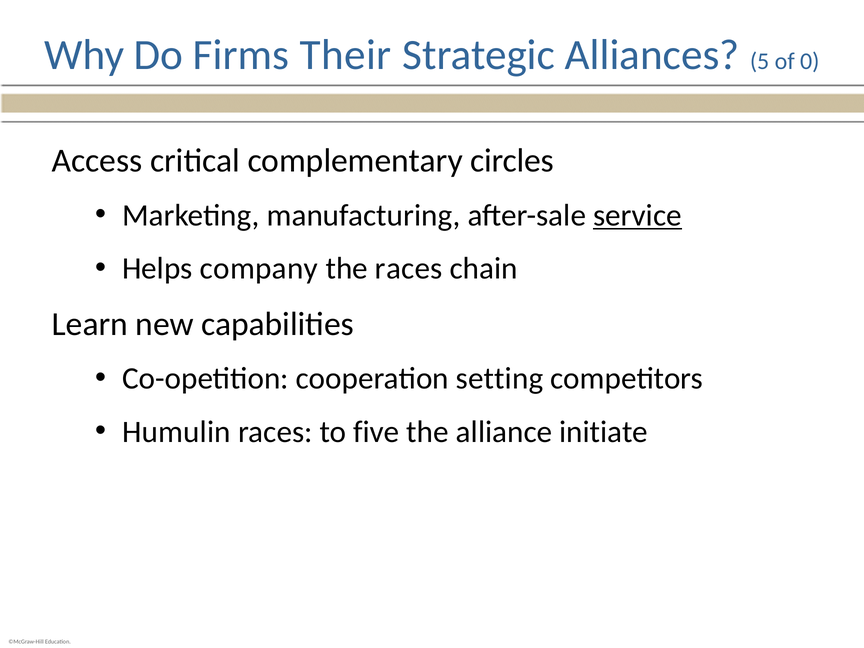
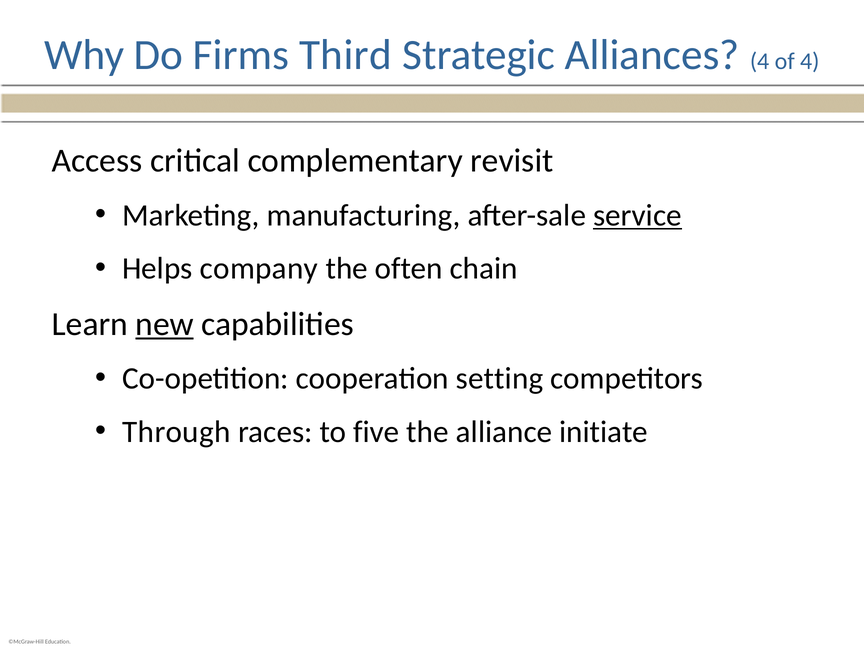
Their: Their -> Third
Alliances 5: 5 -> 4
of 0: 0 -> 4
circles: circles -> revisit
the races: races -> often
new underline: none -> present
Humulin: Humulin -> Through
